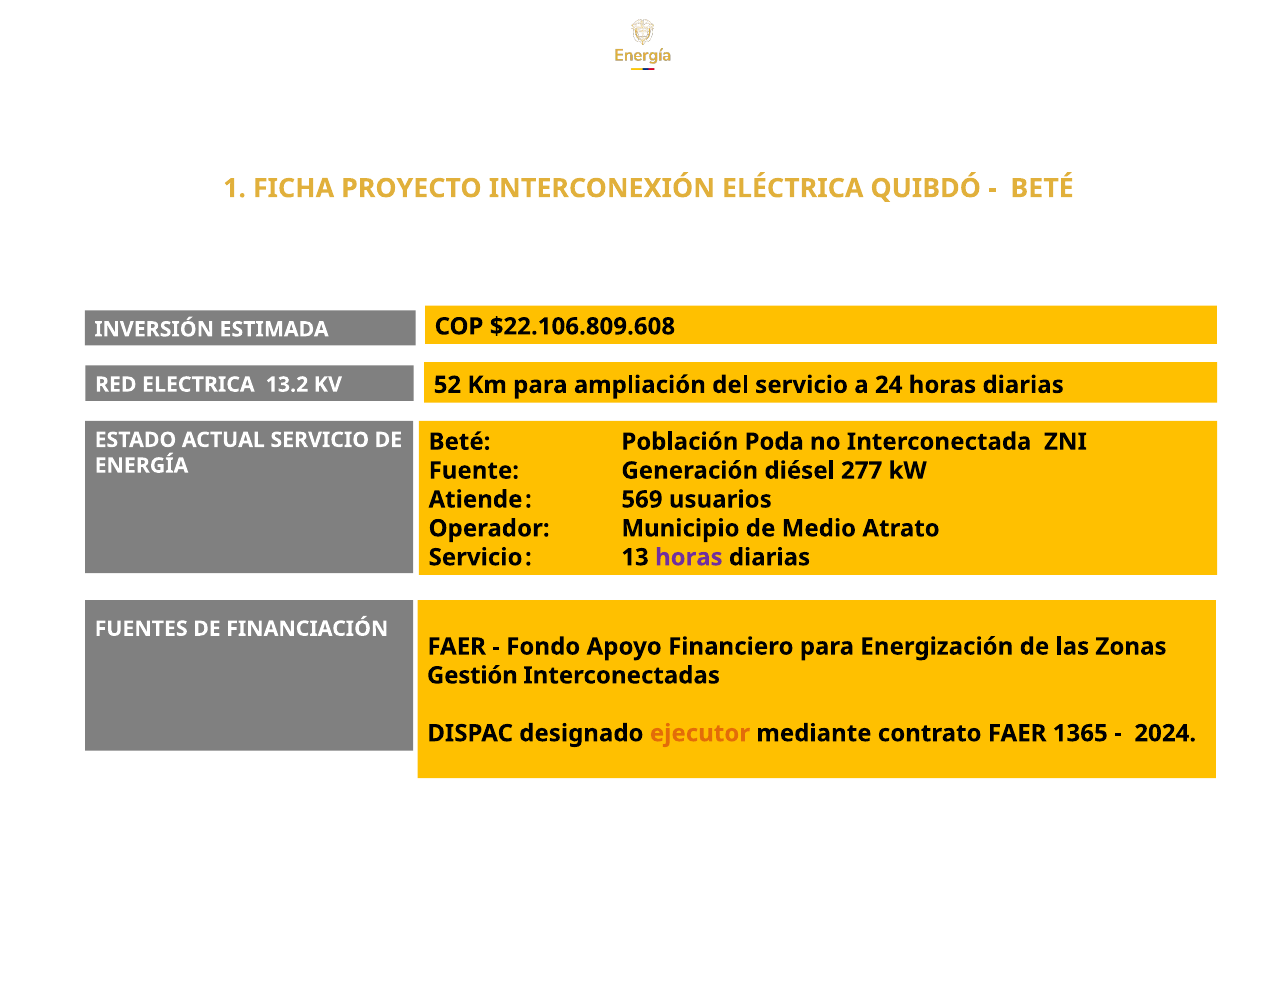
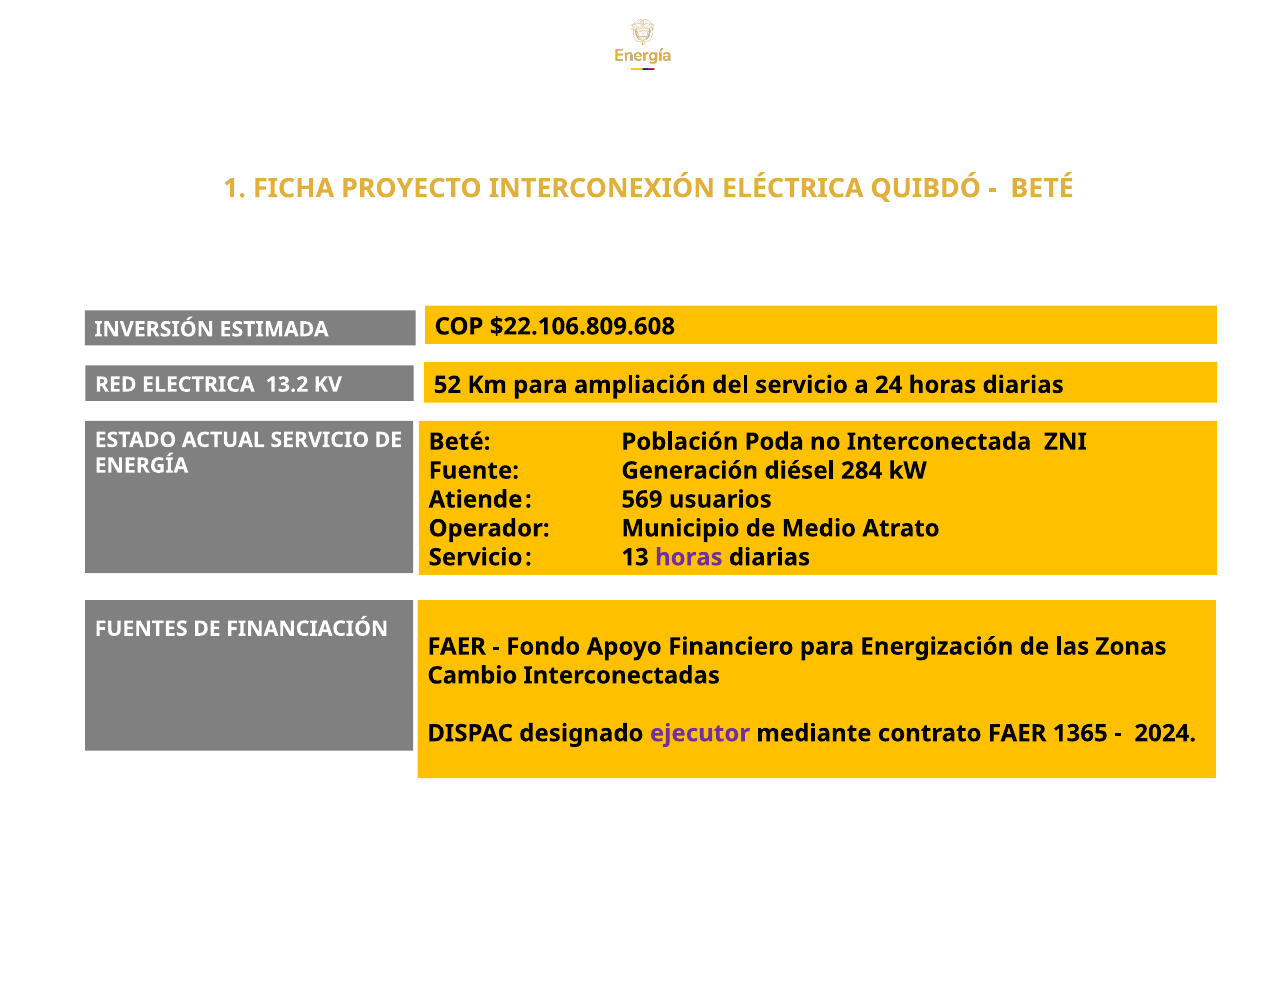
277: 277 -> 284
Gestión: Gestión -> Cambio
ejecutor colour: orange -> purple
